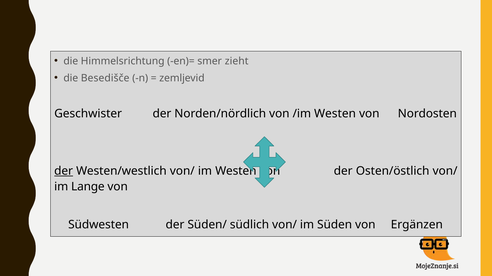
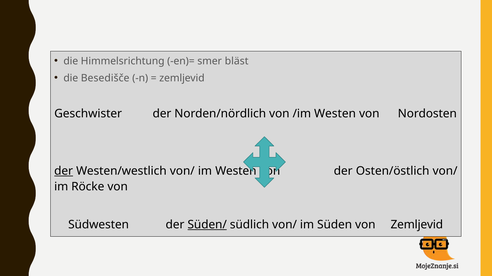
zieht: zieht -> bläst
Lange: Lange -> Röcke
Süden/ underline: none -> present
von Ergänzen: Ergänzen -> Zemljevid
